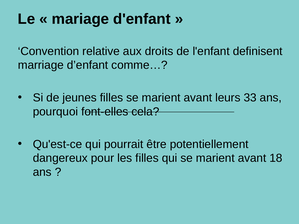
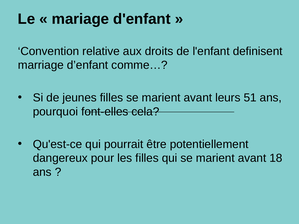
33: 33 -> 51
